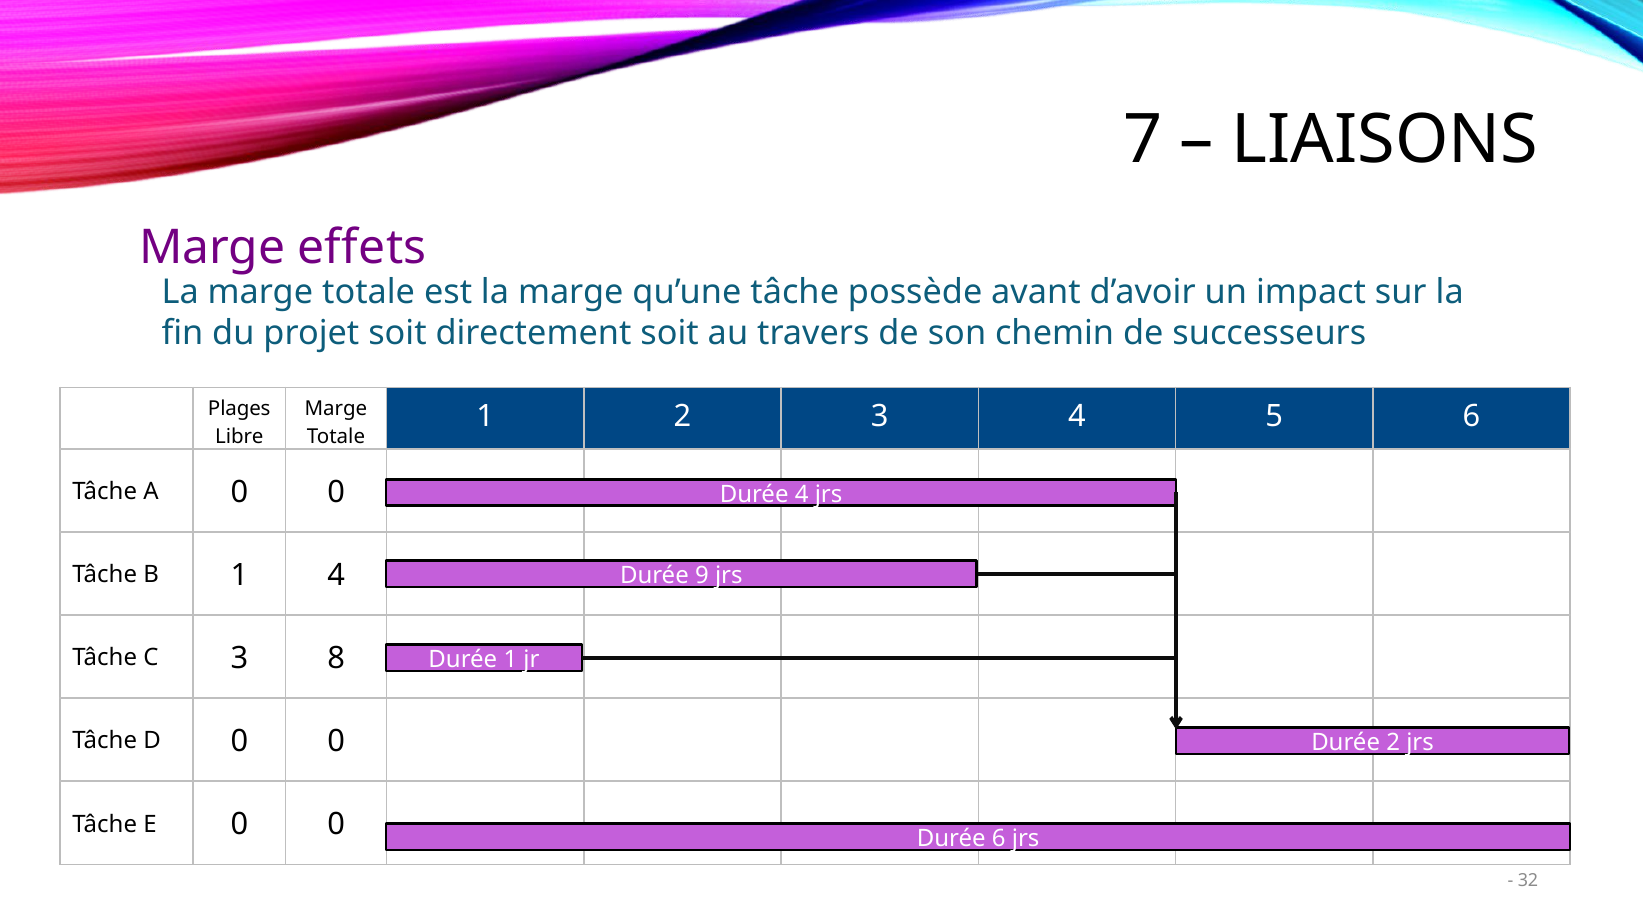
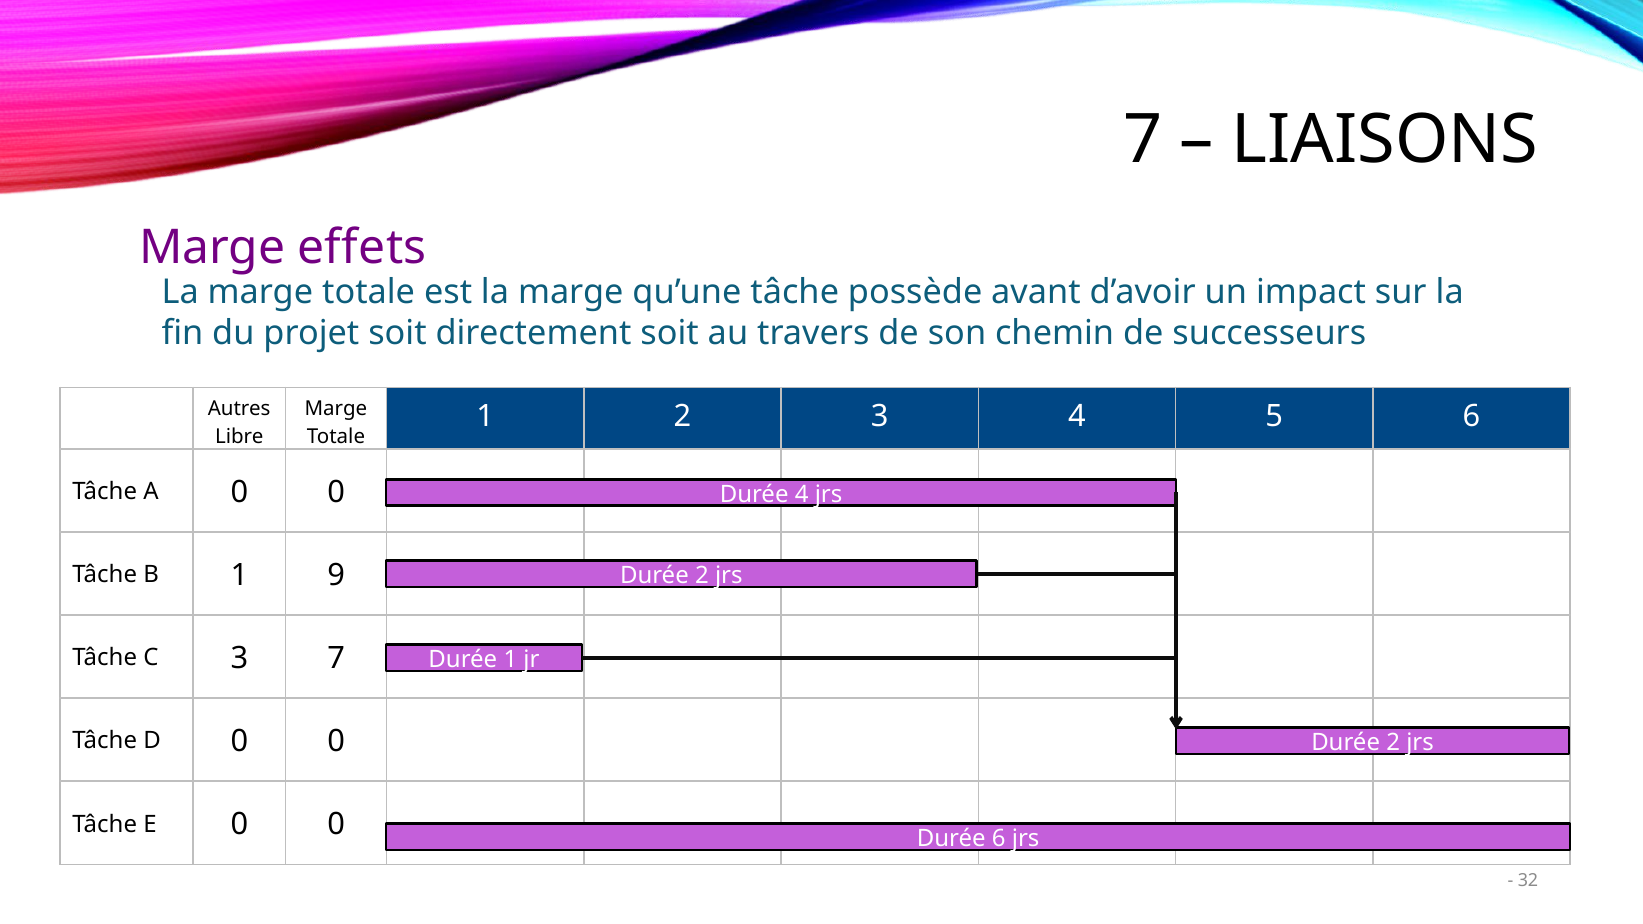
Plages: Plages -> Autres
1 4: 4 -> 9
9 at (702, 575): 9 -> 2
3 8: 8 -> 7
